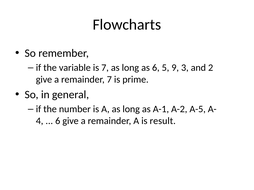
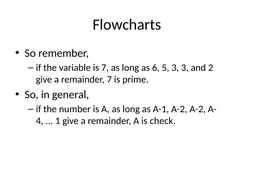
5 9: 9 -> 3
A-2 A-5: A-5 -> A-2
6 at (58, 121): 6 -> 1
result: result -> check
